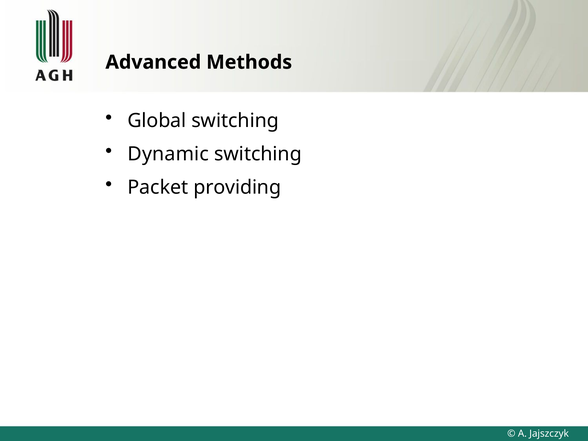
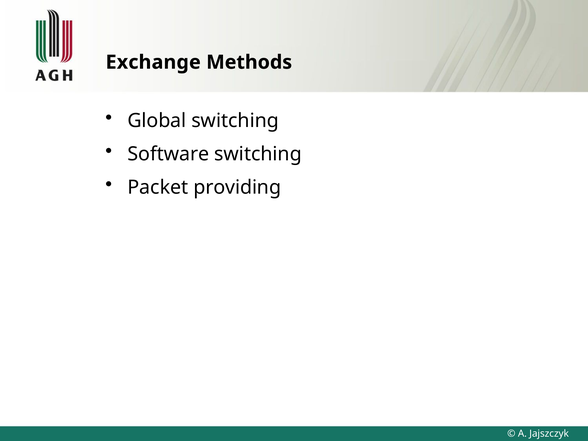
Advanced: Advanced -> Exchange
Dynamic: Dynamic -> Software
